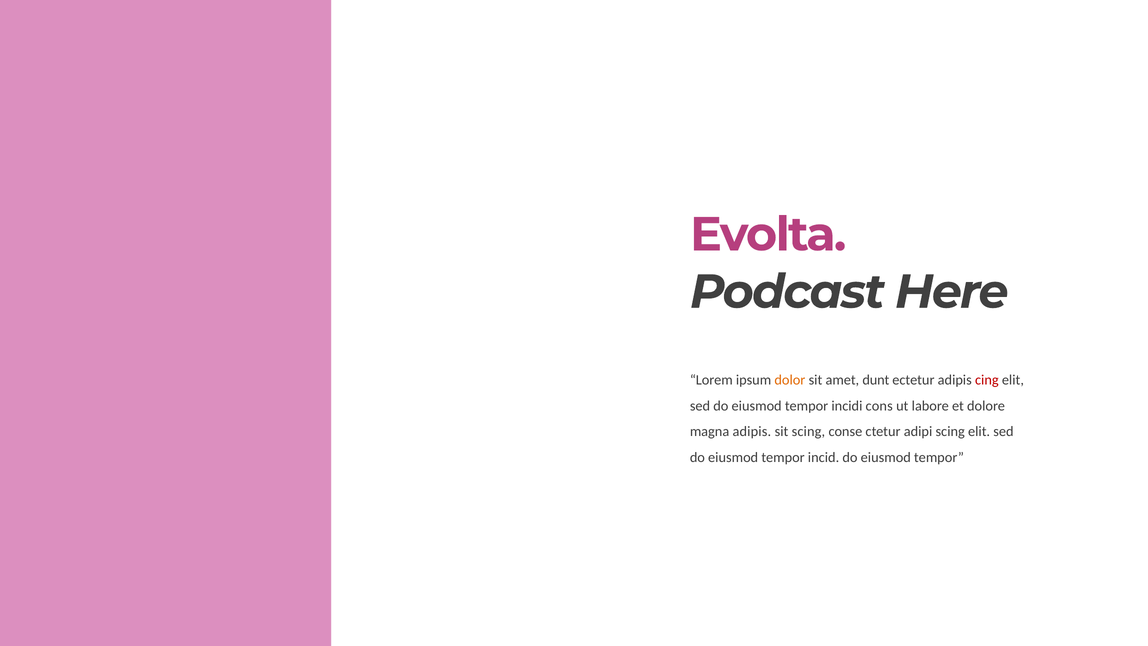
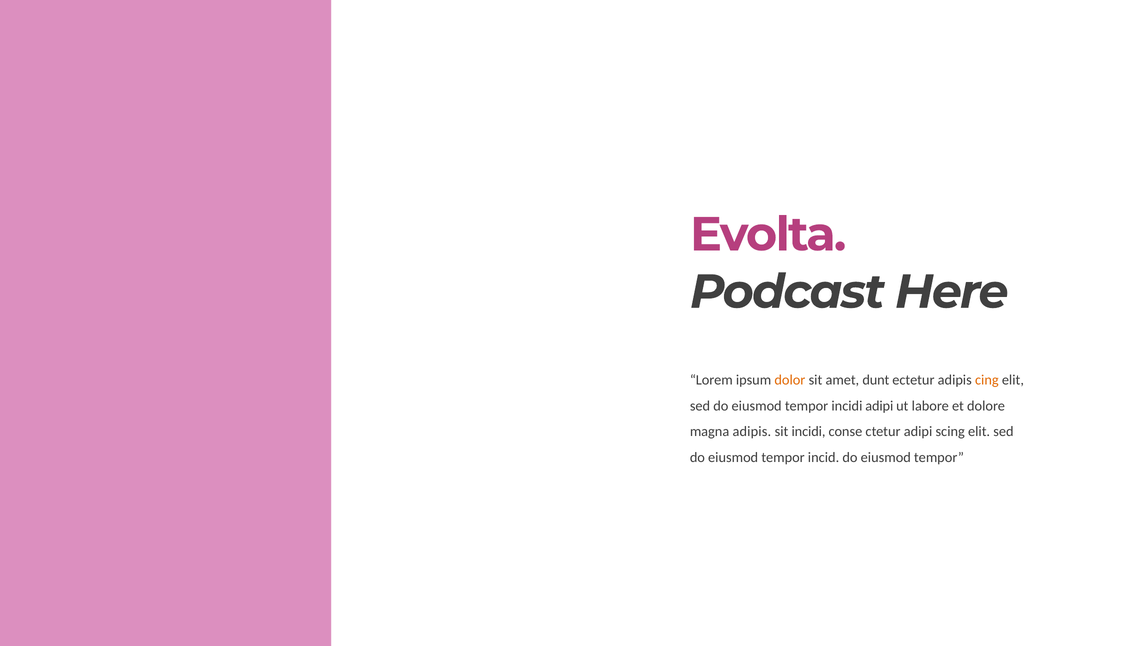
cing colour: red -> orange
incidi cons: cons -> adipi
sit scing: scing -> incidi
